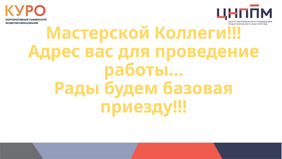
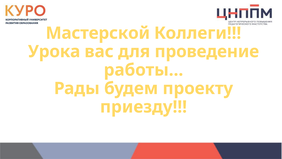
Адрес: Адрес -> Урока
базовая: базовая -> проекту
